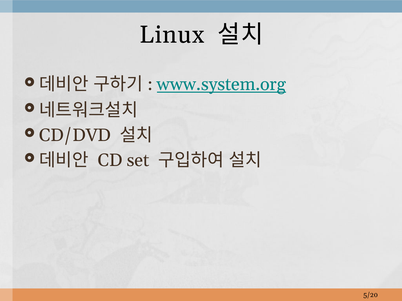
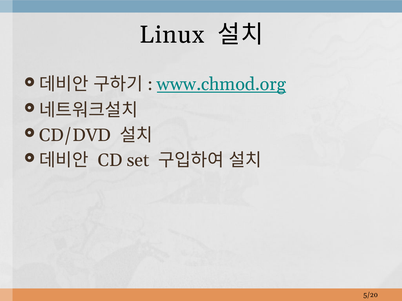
www.system.org: www.system.org -> www.chmod.org
